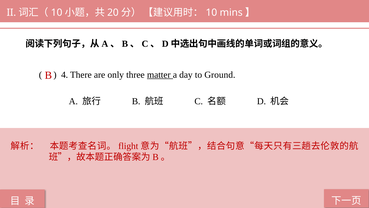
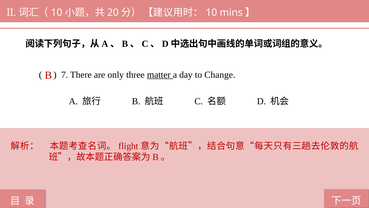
4: 4 -> 7
Ground: Ground -> Change
